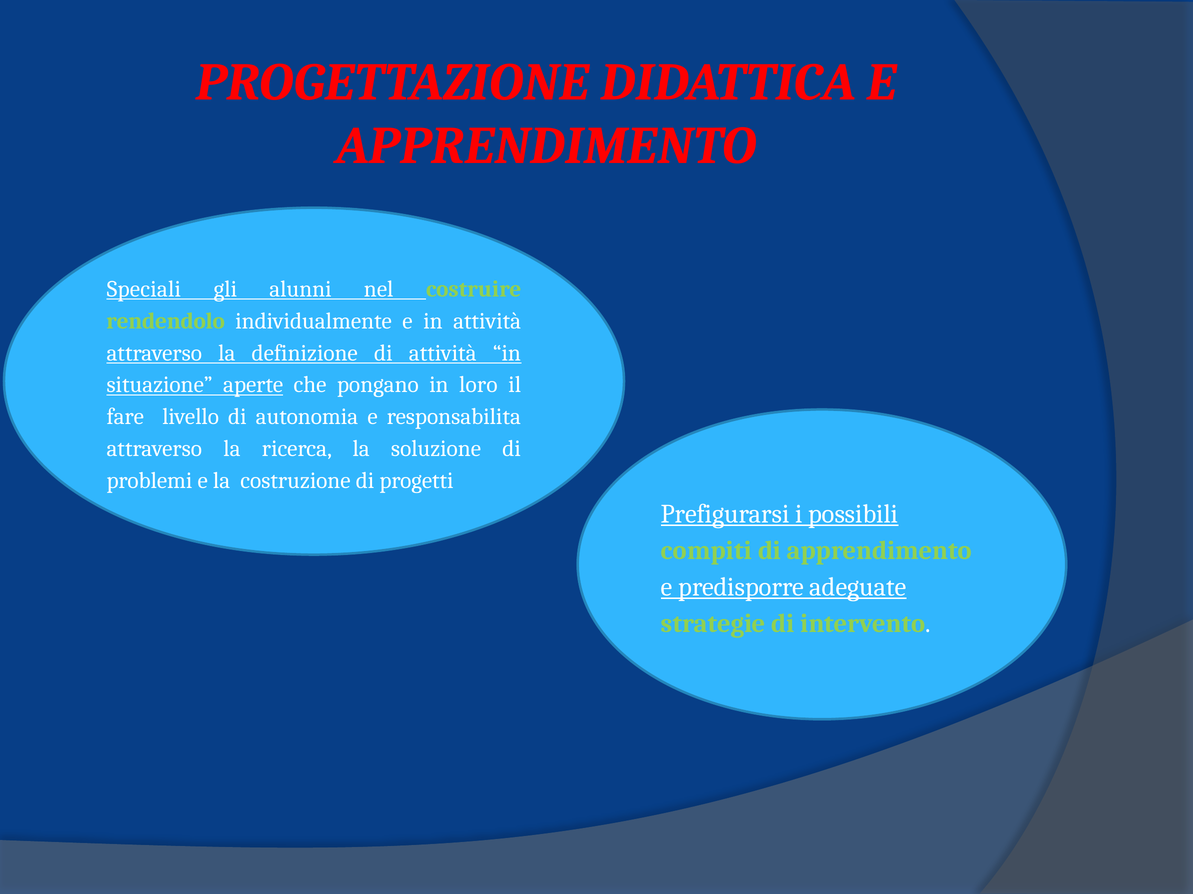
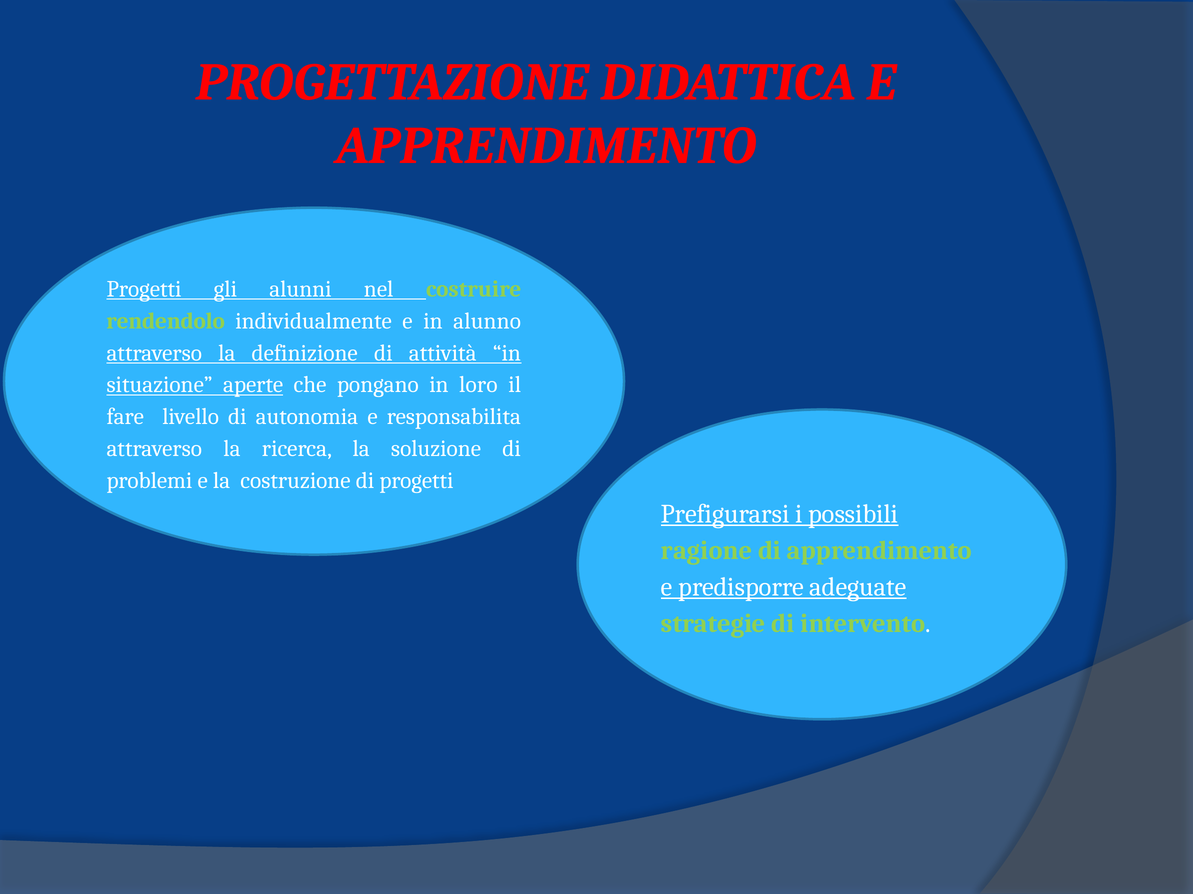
Speciali at (144, 289): Speciali -> Progetti
in attività: attività -> alunno
compiti: compiti -> ragione
